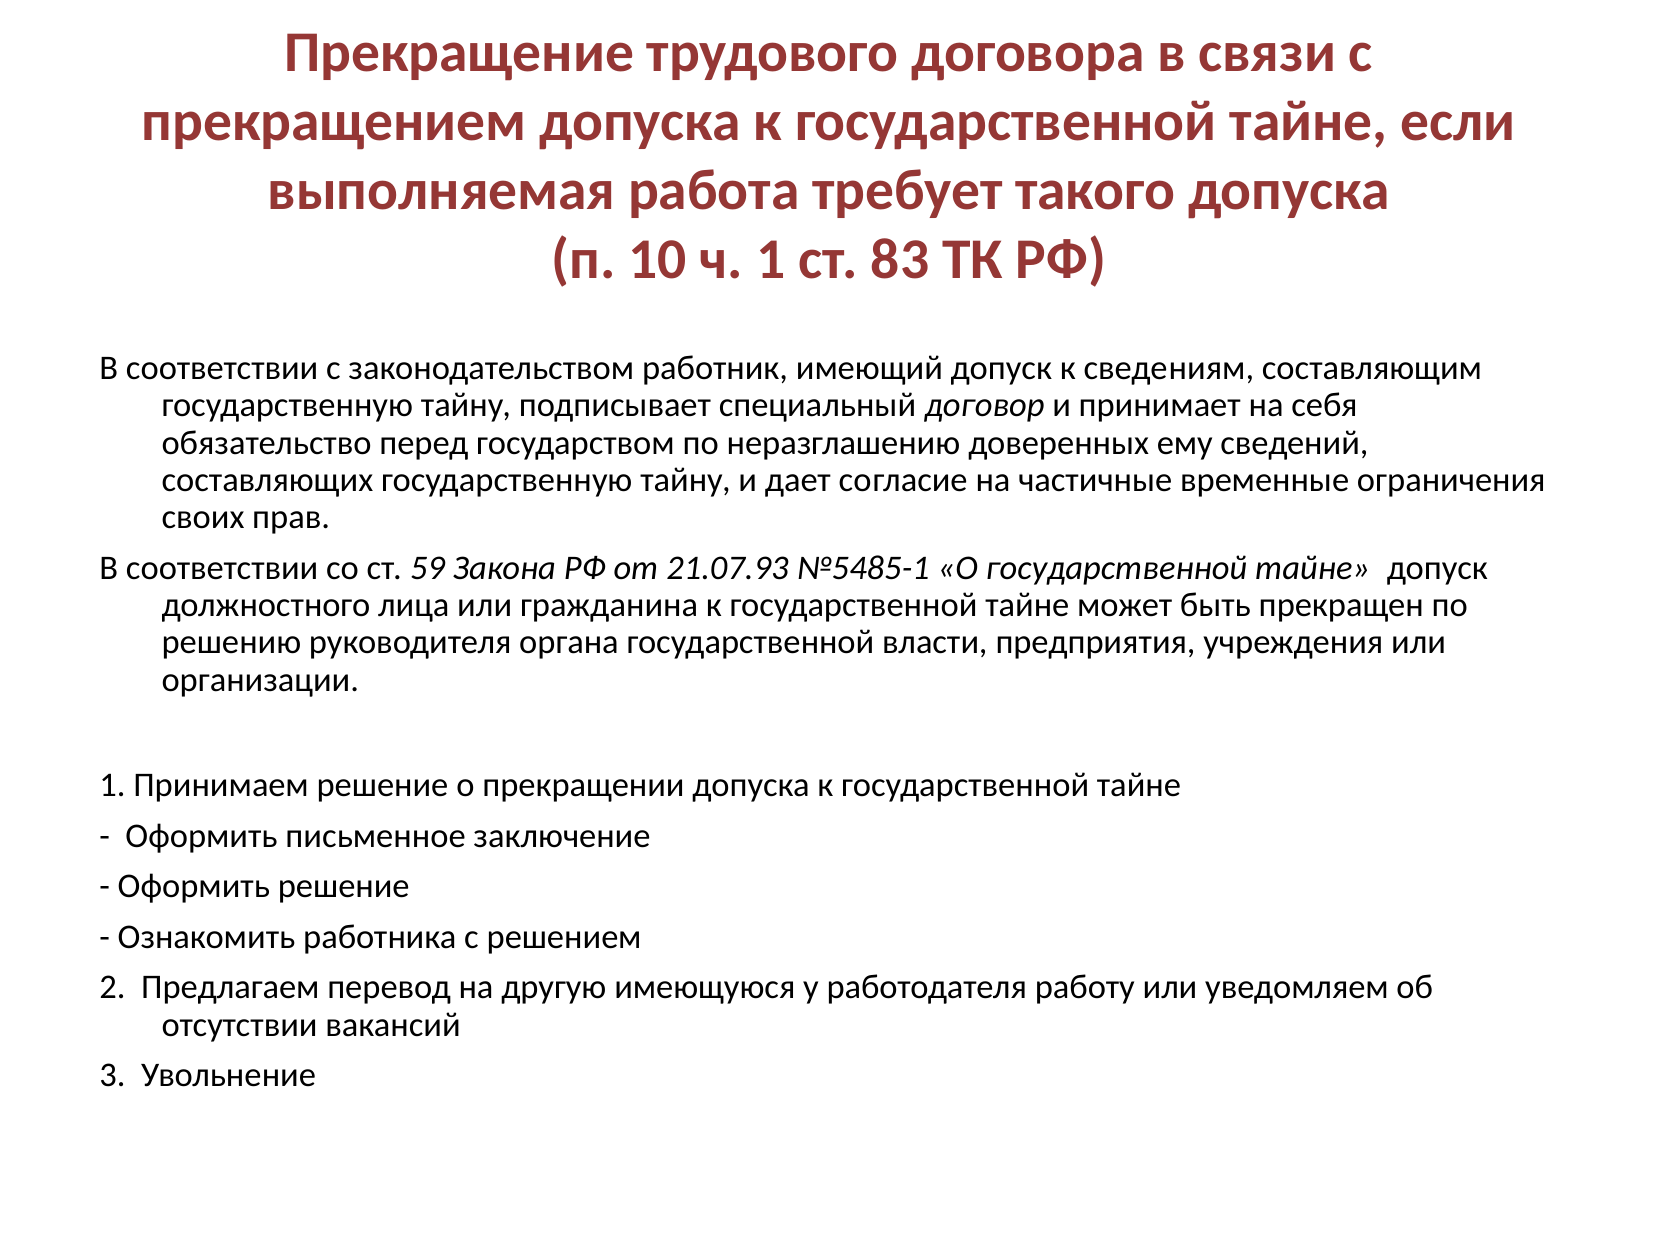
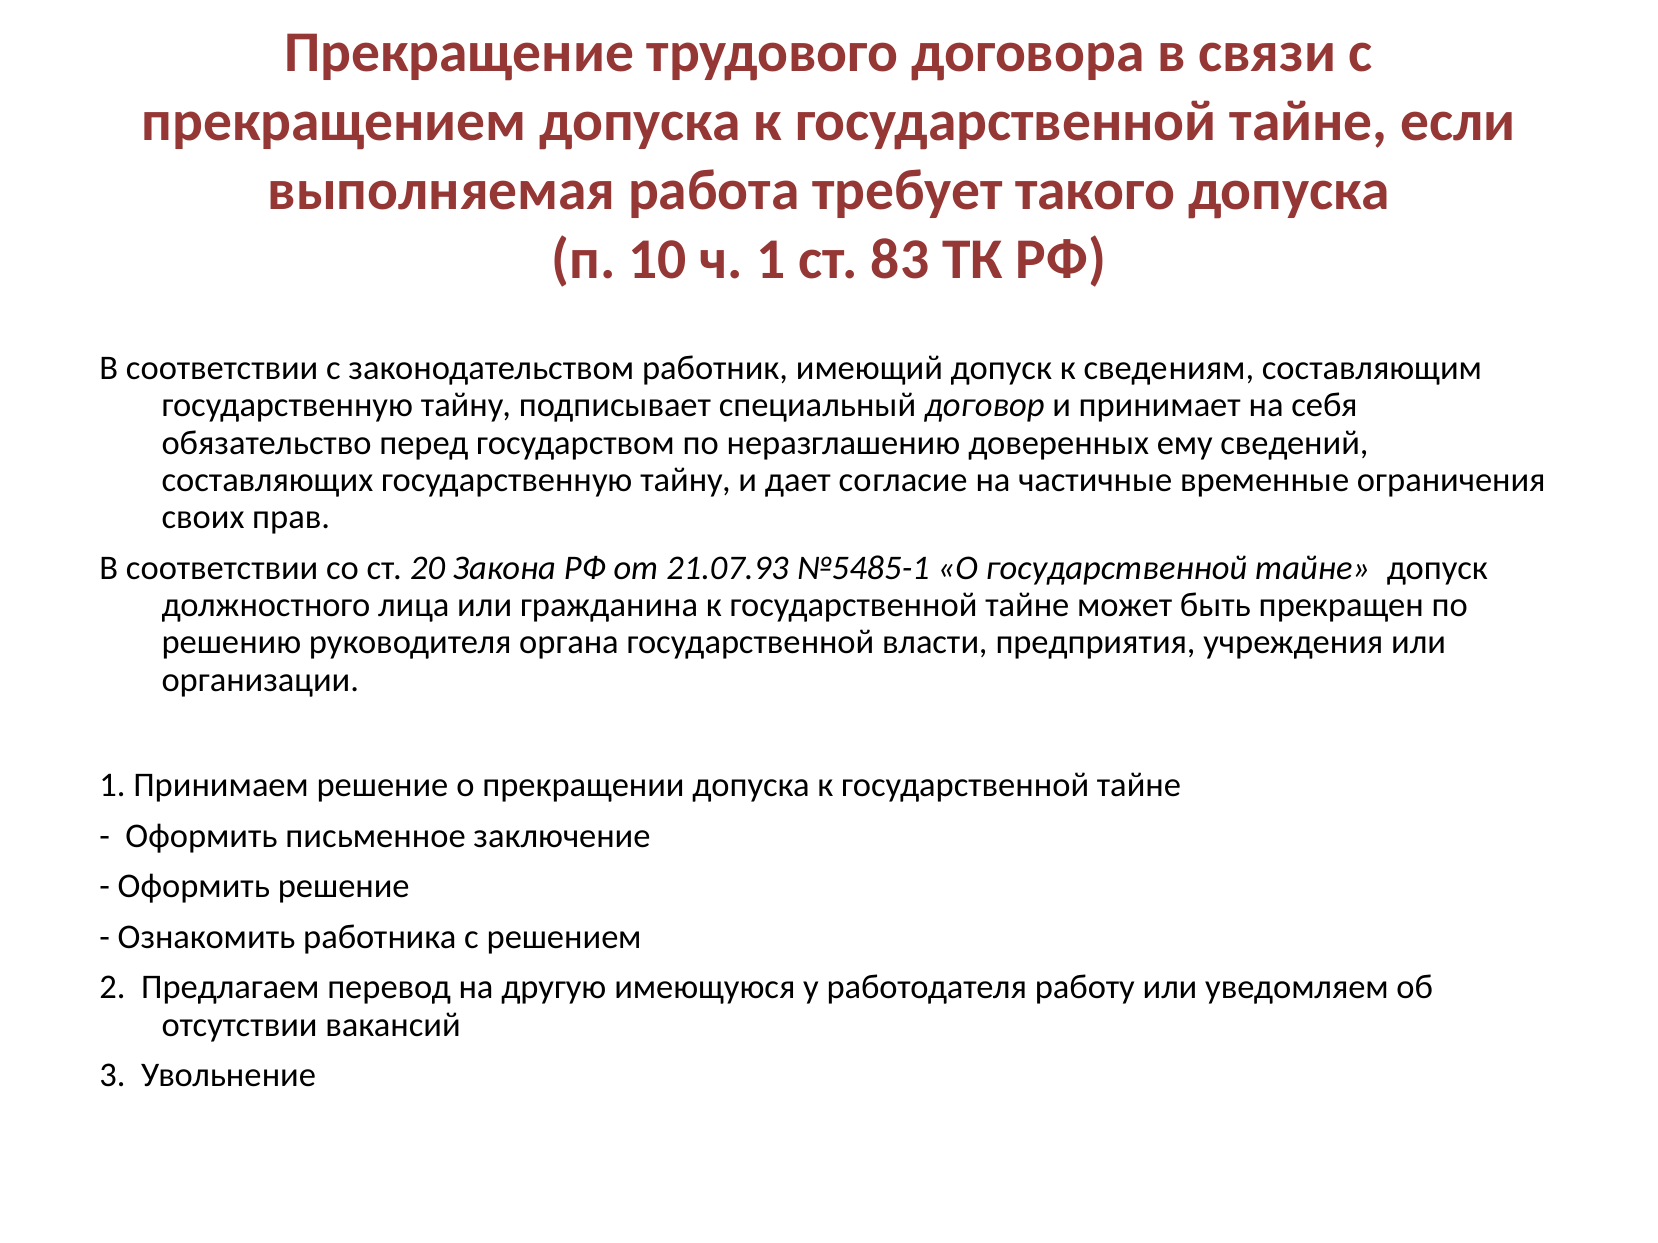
59: 59 -> 20
